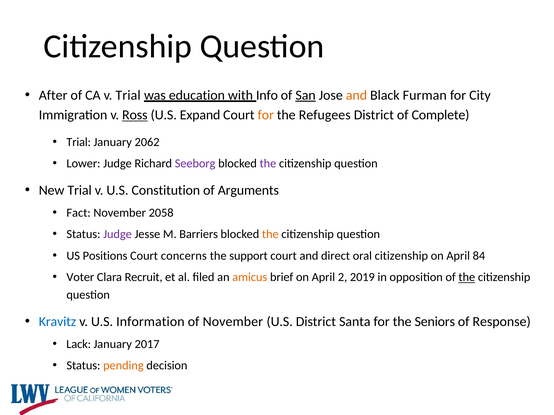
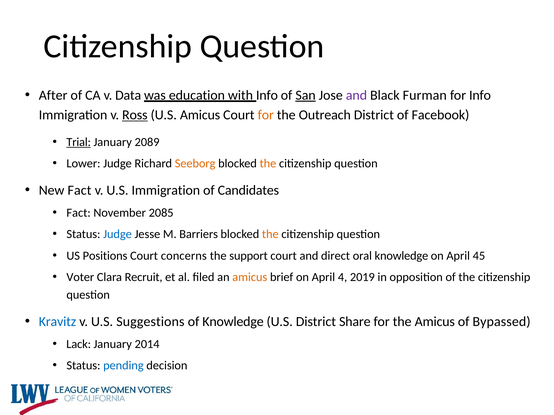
v Trial: Trial -> Data
and at (356, 95) colour: orange -> purple
for City: City -> Info
U.S Expand: Expand -> Amicus
Refugees: Refugees -> Outreach
Complete: Complete -> Facebook
Trial at (79, 142) underline: none -> present
2062: 2062 -> 2089
Seeborg colour: purple -> orange
the at (268, 164) colour: purple -> orange
New Trial: Trial -> Fact
U.S Constitution: Constitution -> Immigration
Arguments: Arguments -> Candidates
2058: 2058 -> 2085
Judge at (117, 234) colour: purple -> blue
oral citizenship: citizenship -> knowledge
84: 84 -> 45
2: 2 -> 4
the at (467, 278) underline: present -> none
Information: Information -> Suggestions
of November: November -> Knowledge
Santa: Santa -> Share
the Seniors: Seniors -> Amicus
Response: Response -> Bypassed
2017: 2017 -> 2014
pending colour: orange -> blue
